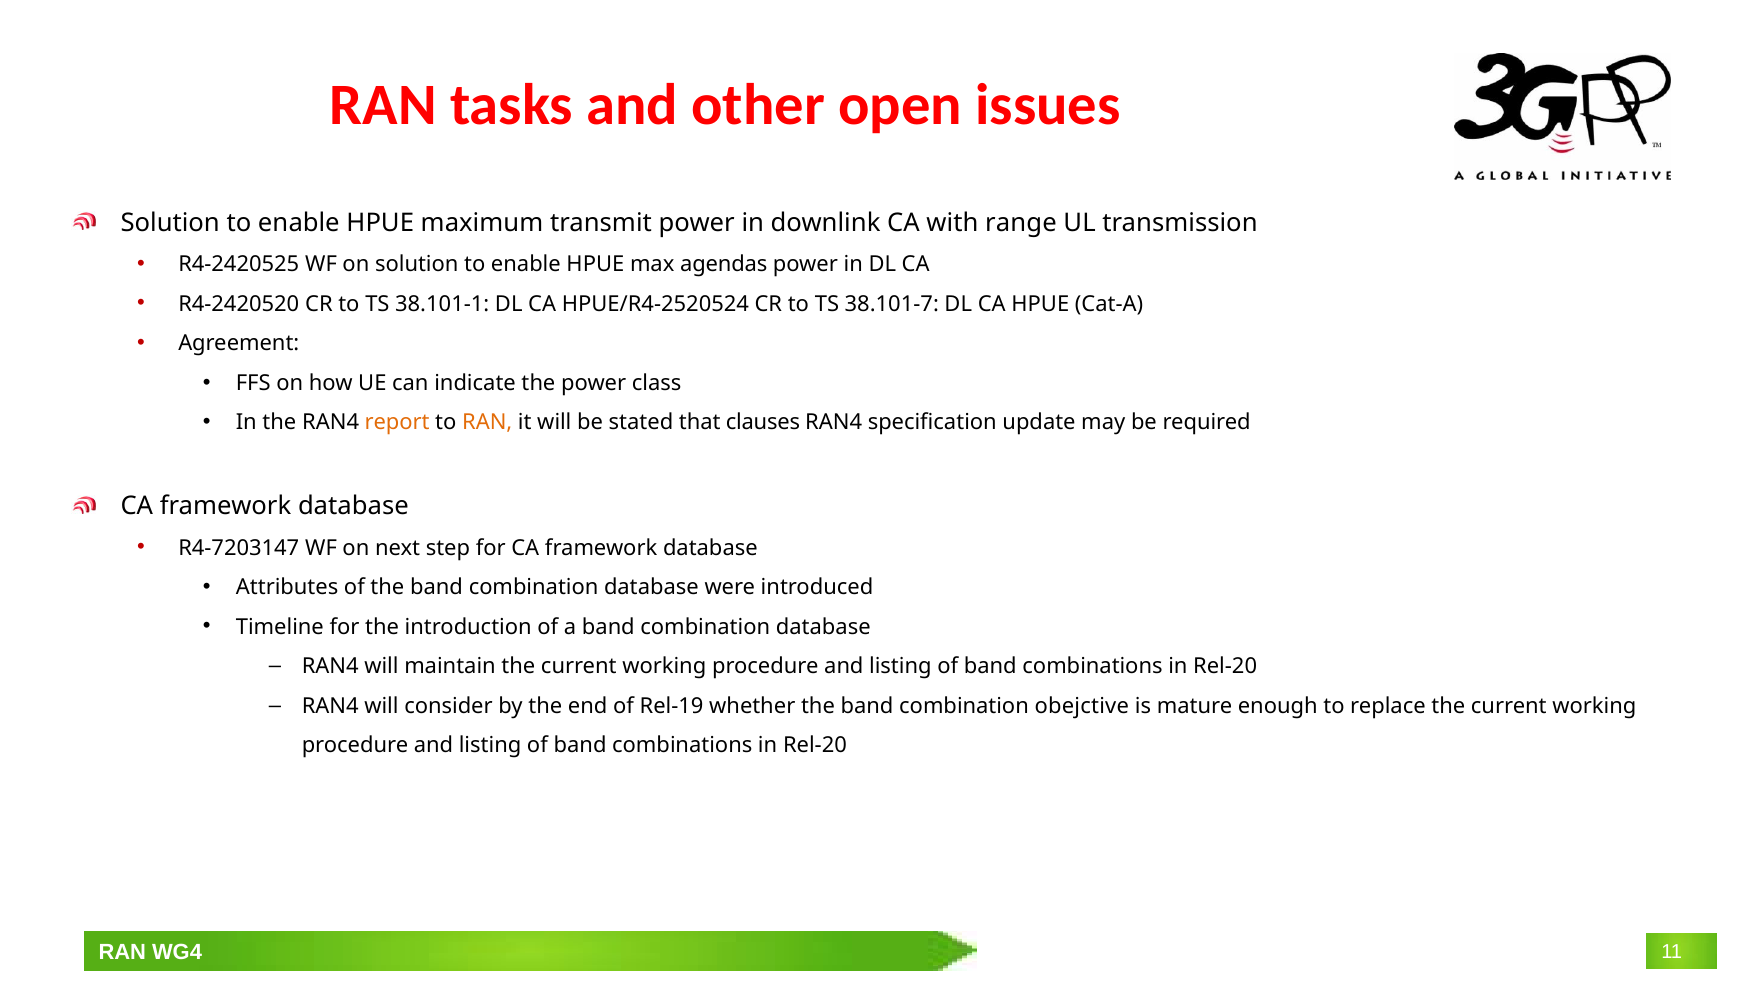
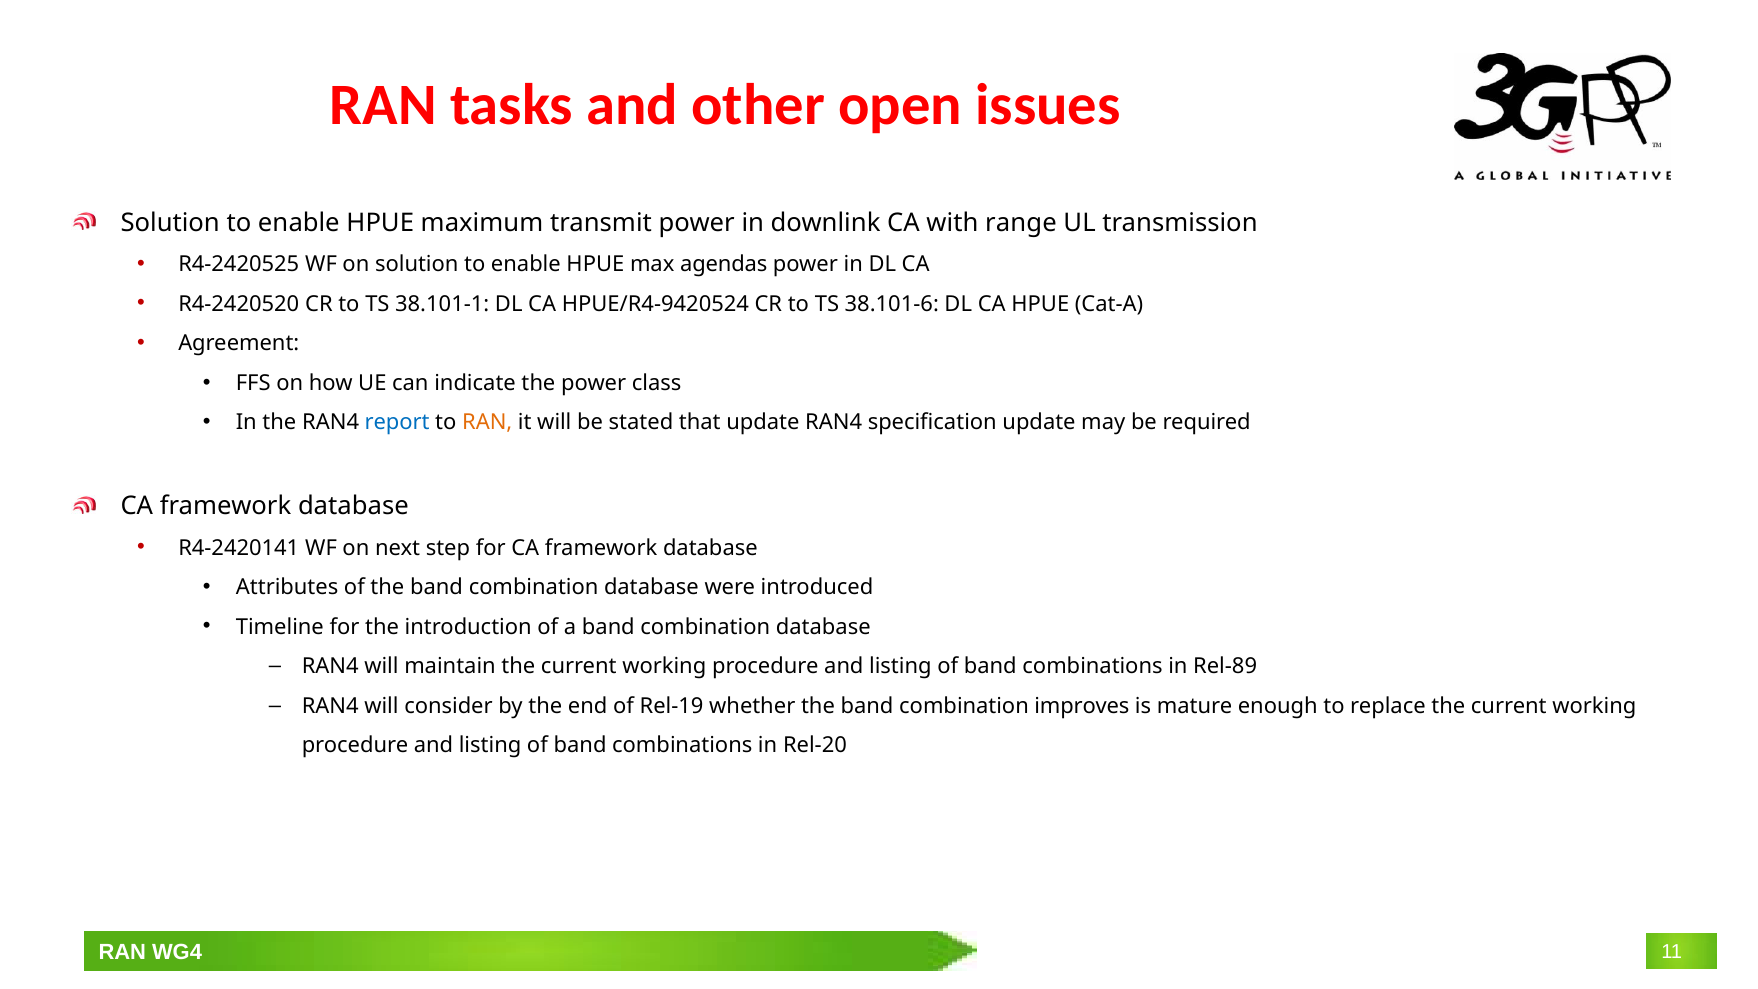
HPUE/R4-2520524: HPUE/R4-2520524 -> HPUE/R4-9420524
38.101-7: 38.101-7 -> 38.101-6
report colour: orange -> blue
that clauses: clauses -> update
R4-7203147: R4-7203147 -> R4-2420141
Rel-20 at (1225, 666): Rel-20 -> Rel-89
obejctive: obejctive -> improves
